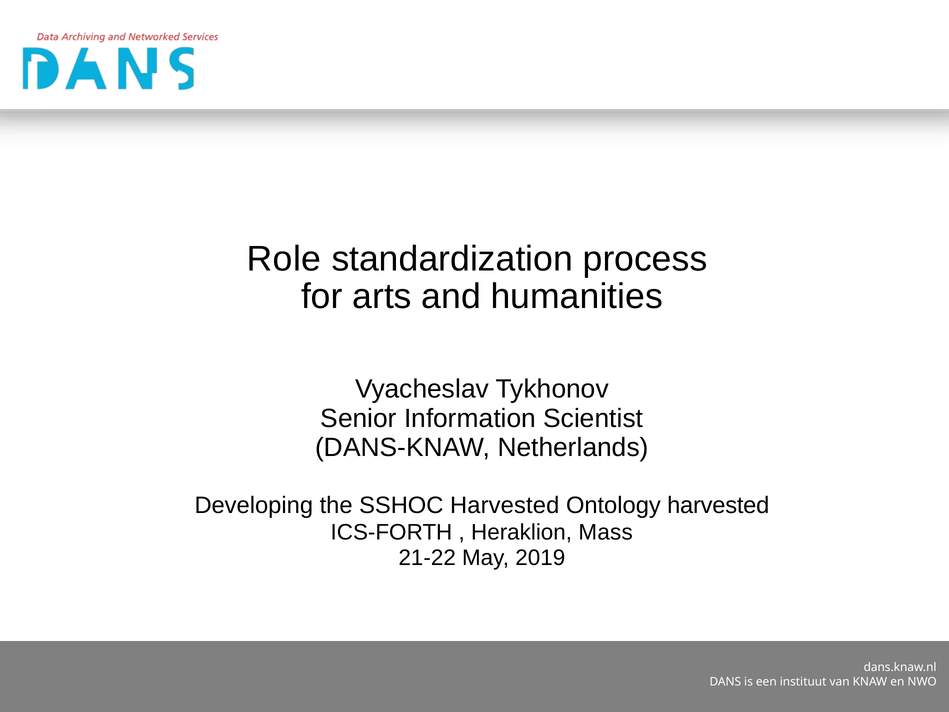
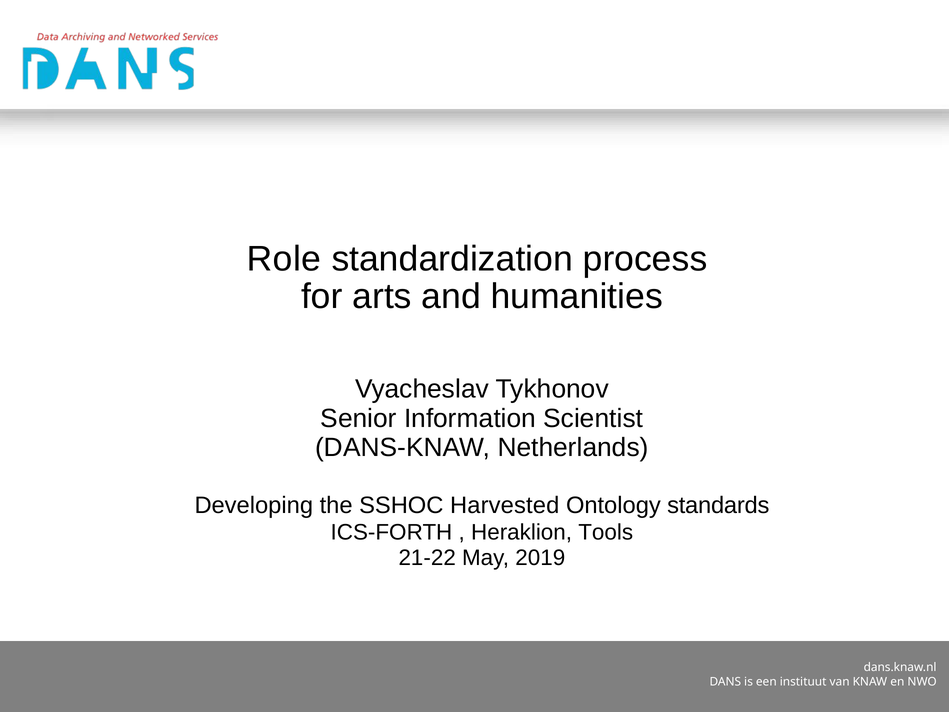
Ontology harvested: harvested -> standards
Mass: Mass -> Tools
